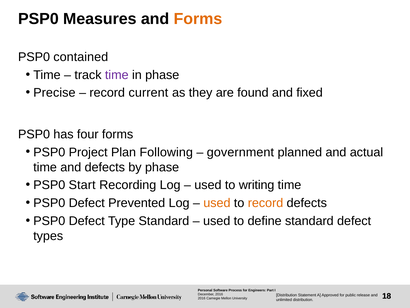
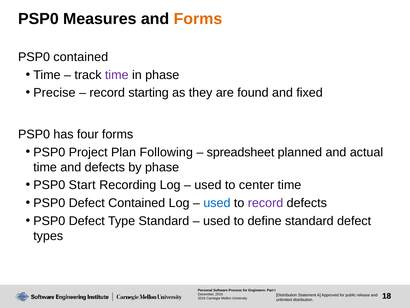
current: current -> starting
government: government -> spreadsheet
writing: writing -> center
Defect Prevented: Prevented -> Contained
used at (217, 203) colour: orange -> blue
record at (266, 203) colour: orange -> purple
